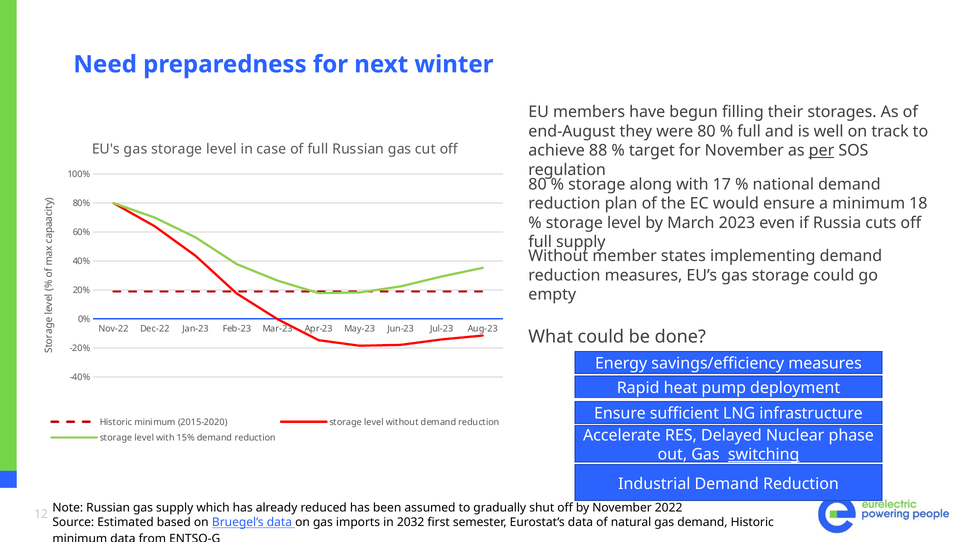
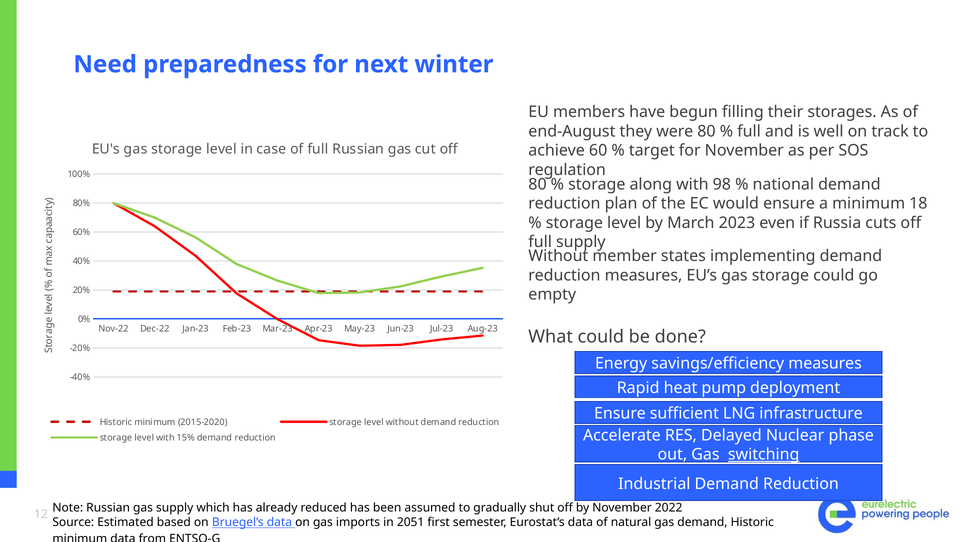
88: 88 -> 60
per underline: present -> none
17: 17 -> 98
2032: 2032 -> 2051
